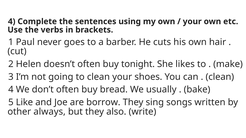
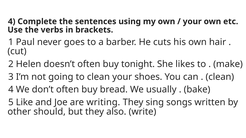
borrow: borrow -> writing
always: always -> should
